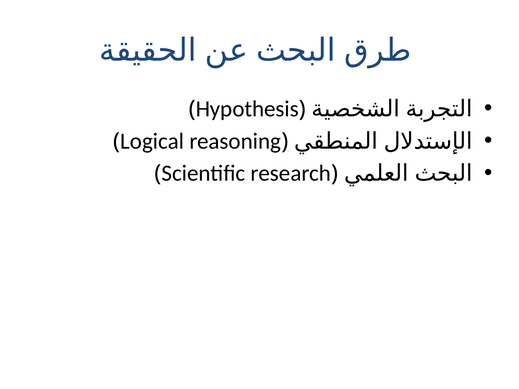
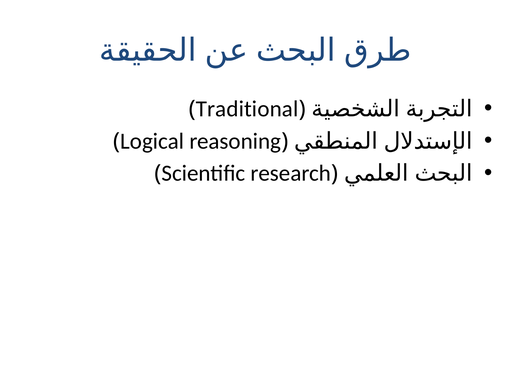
Hypothesis: Hypothesis -> Traditional
